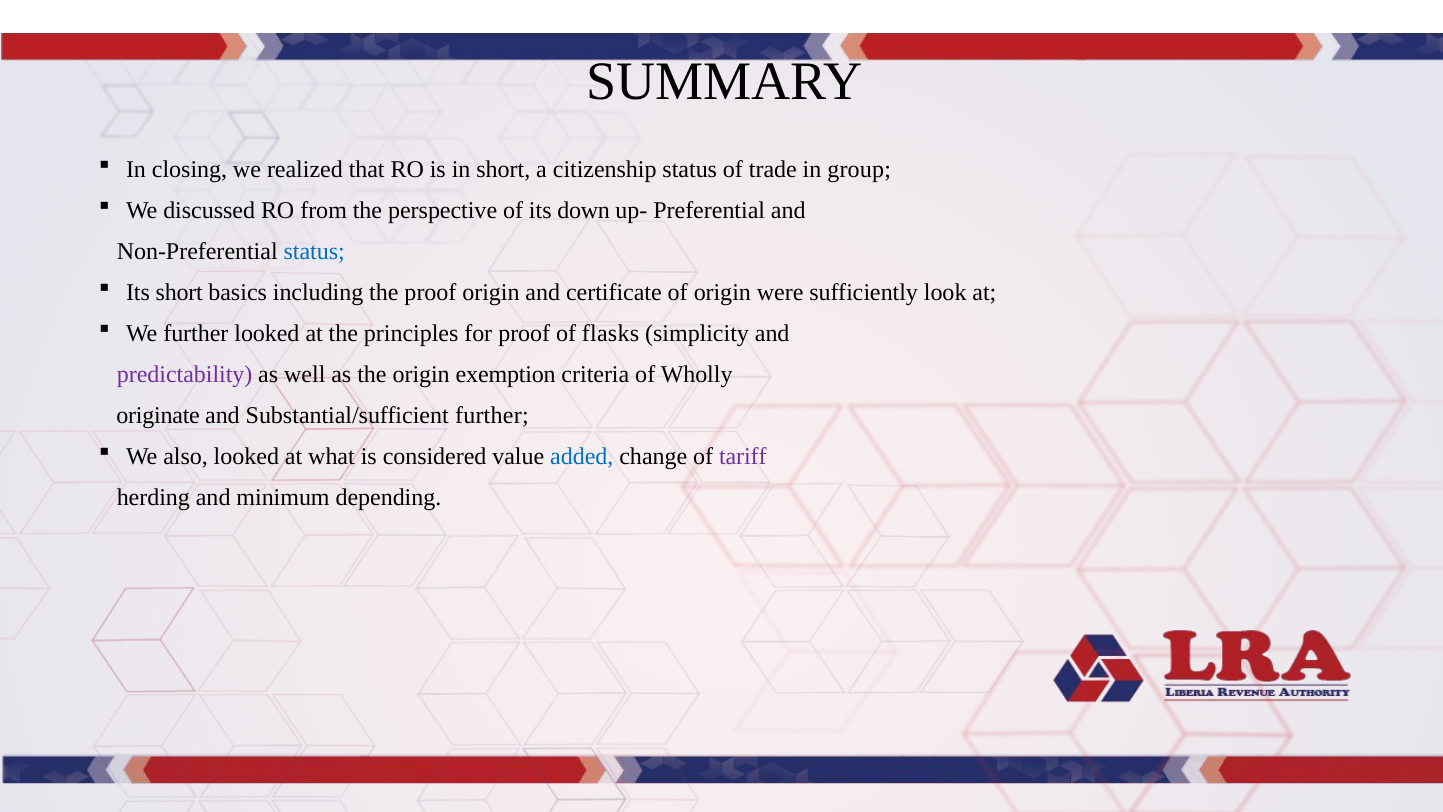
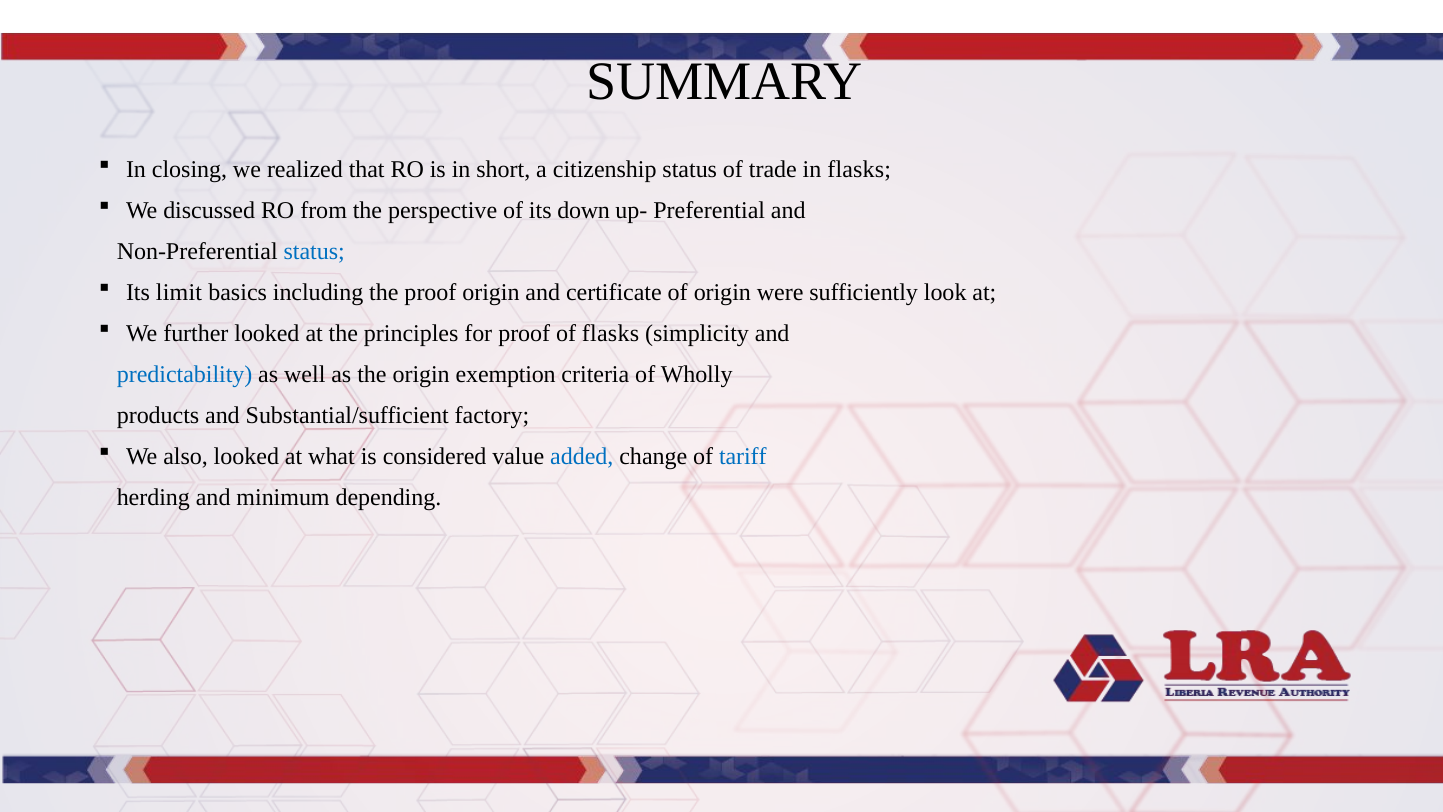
in group: group -> flasks
Its short: short -> limit
predictability colour: purple -> blue
originate: originate -> products
Substantial/sufficient further: further -> factory
tariff colour: purple -> blue
